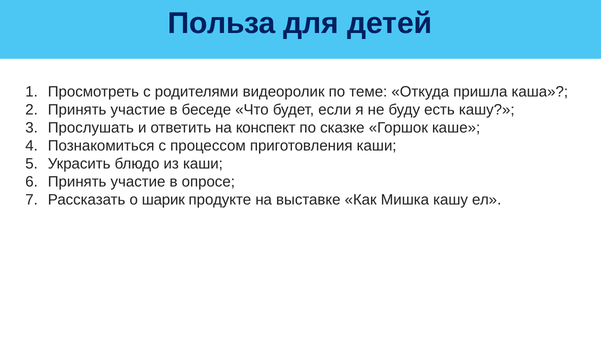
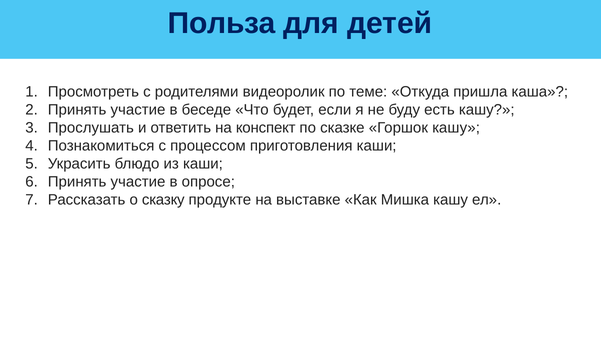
Горшок каше: каше -> кашу
шарик: шарик -> сказку
